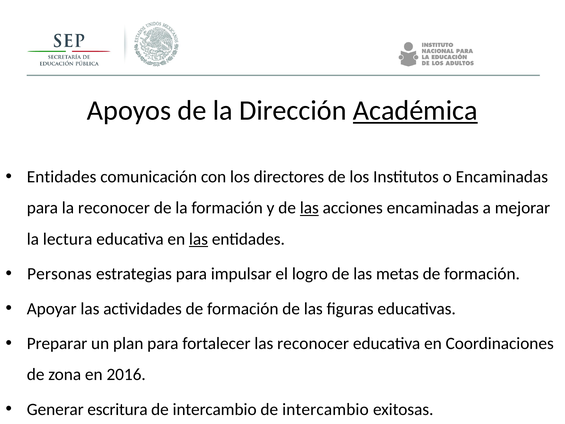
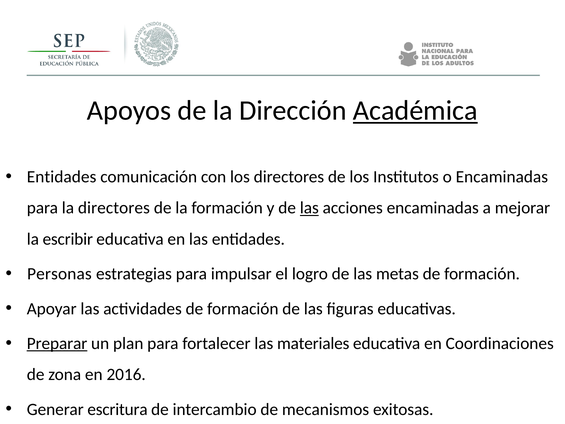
la reconocer: reconocer -> directores
lectura: lectura -> escribir
las at (198, 239) underline: present -> none
Preparar underline: none -> present
las reconocer: reconocer -> materiales
intercambio de intercambio: intercambio -> mecanismos
